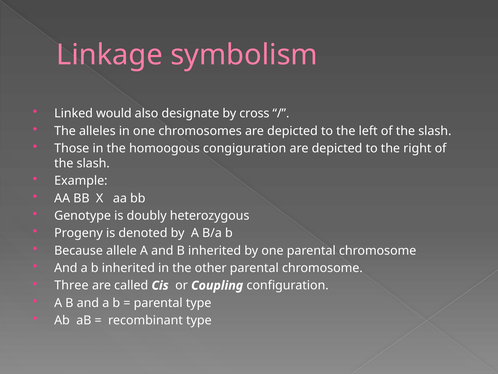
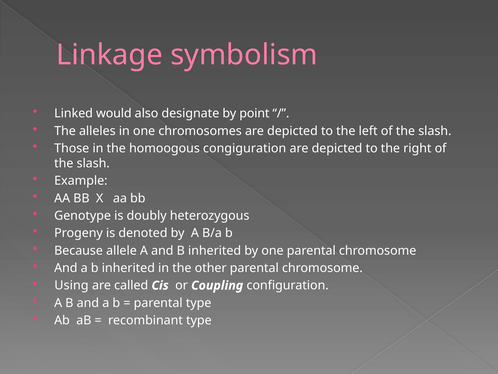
cross: cross -> point
Three: Three -> Using
